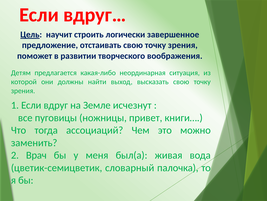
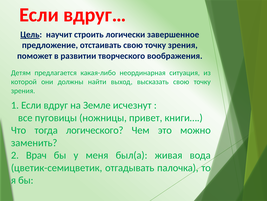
ассоциаций: ассоциаций -> логического
словарный: словарный -> отгадывать
